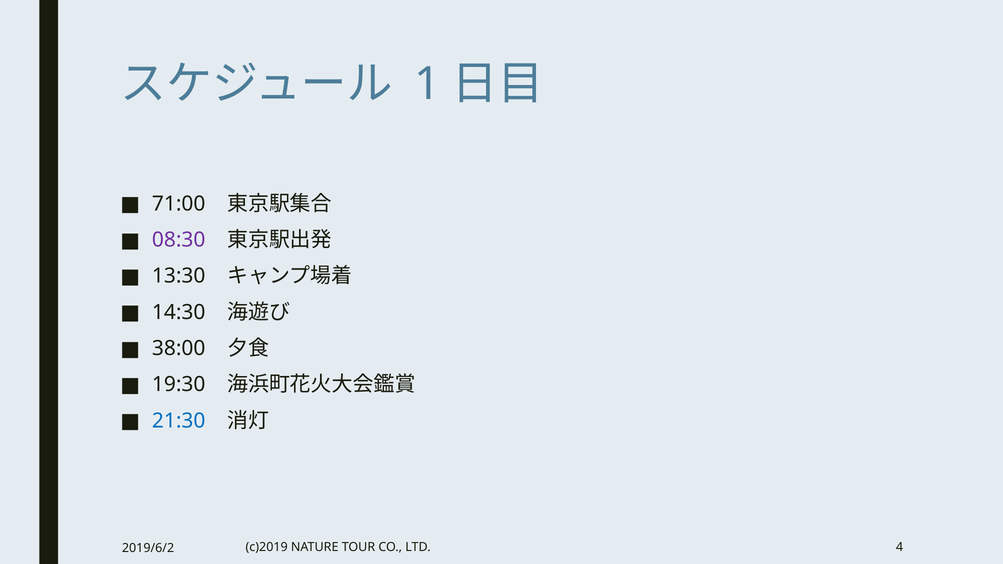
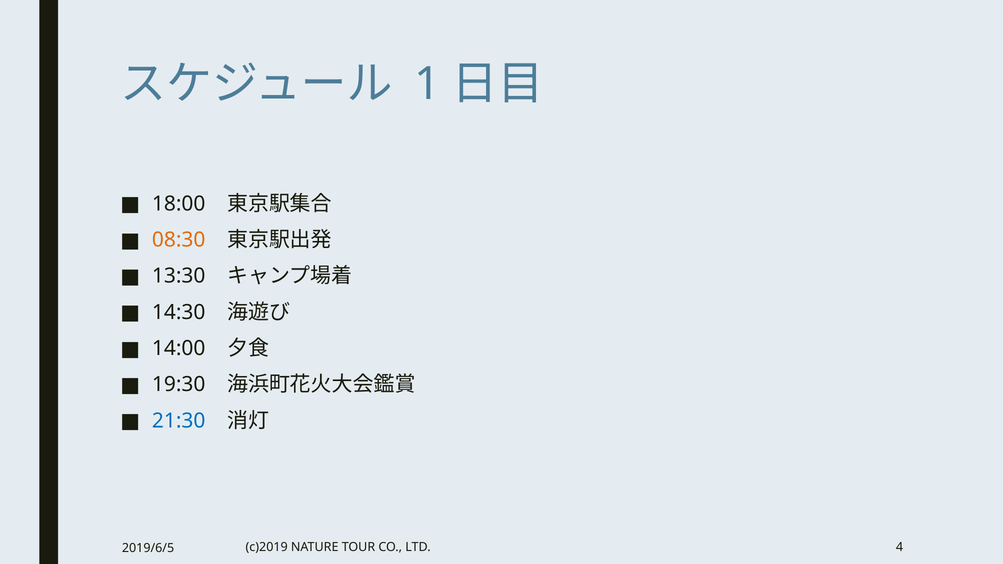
71:00: 71:00 -> 18:00
08:30 colour: purple -> orange
38:00: 38:00 -> 14:00
2019/6/2: 2019/6/2 -> 2019/6/5
